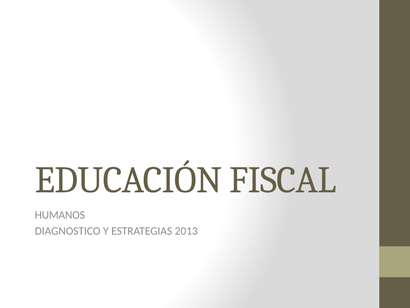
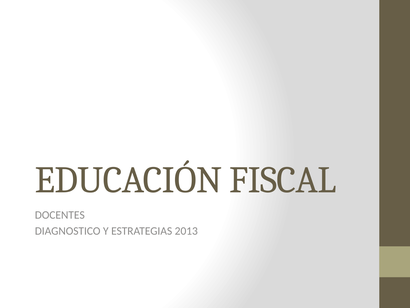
HUMANOS: HUMANOS -> DOCENTES
